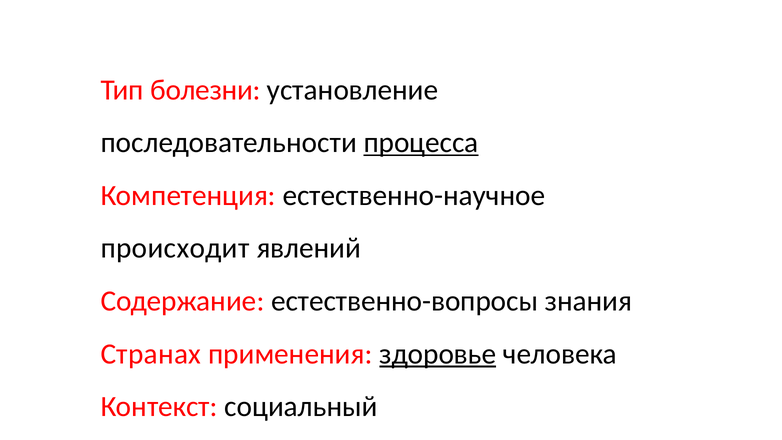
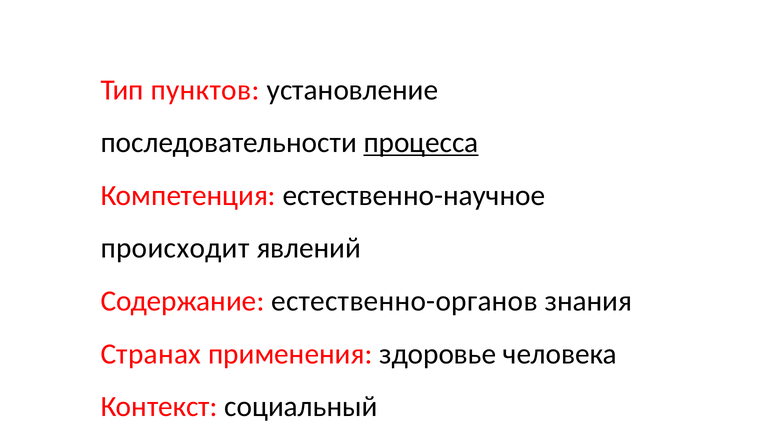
болезни: болезни -> пунктов
естественно-вопросы: естественно-вопросы -> естественно-органов
здоровье underline: present -> none
